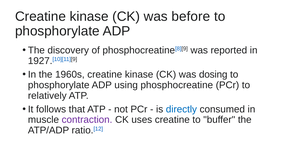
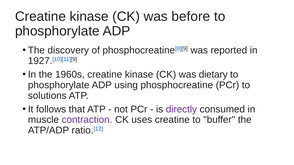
dosing: dosing -> dietary
relatively: relatively -> solutions
directly colour: blue -> purple
